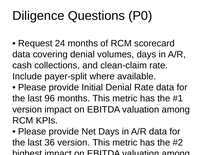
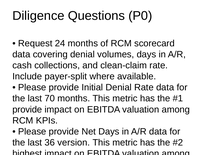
96: 96 -> 70
version at (27, 110): version -> provide
